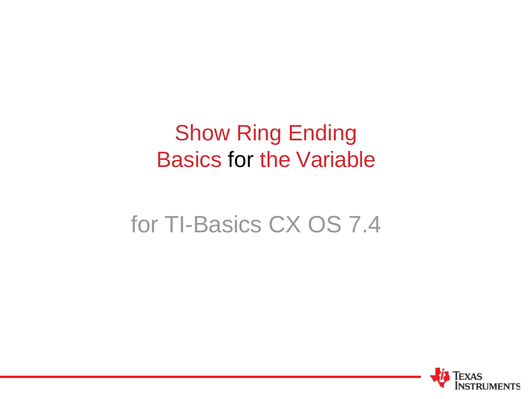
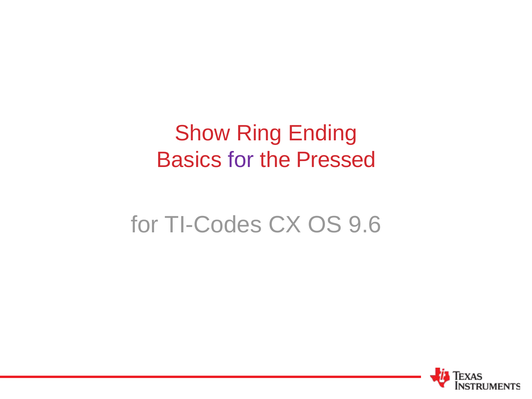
for at (241, 160) colour: black -> purple
Variable: Variable -> Pressed
TI-Basics: TI-Basics -> TI-Codes
7.4: 7.4 -> 9.6
